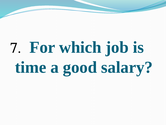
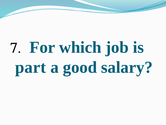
time: time -> part
